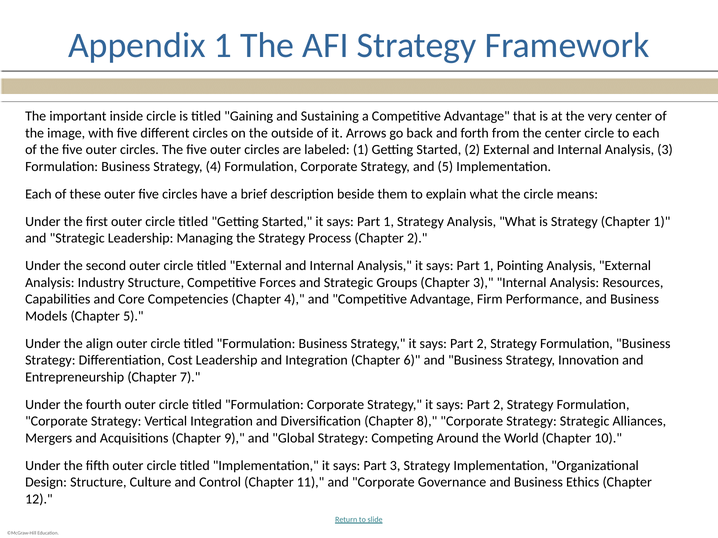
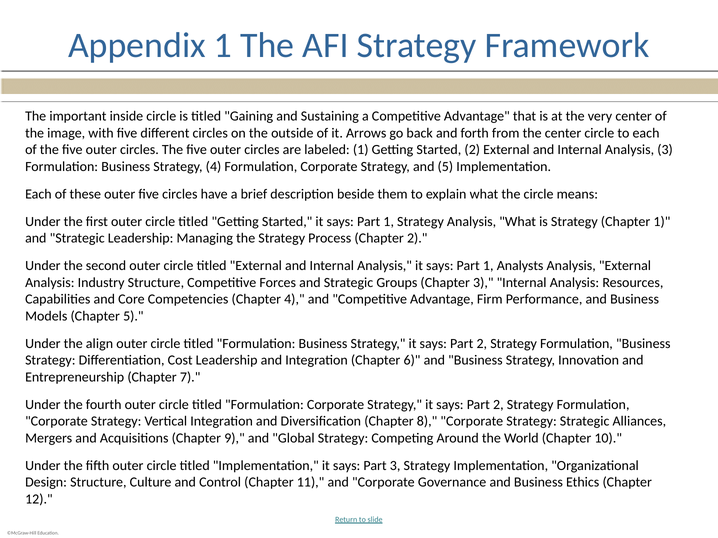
Pointing: Pointing -> Analysts
